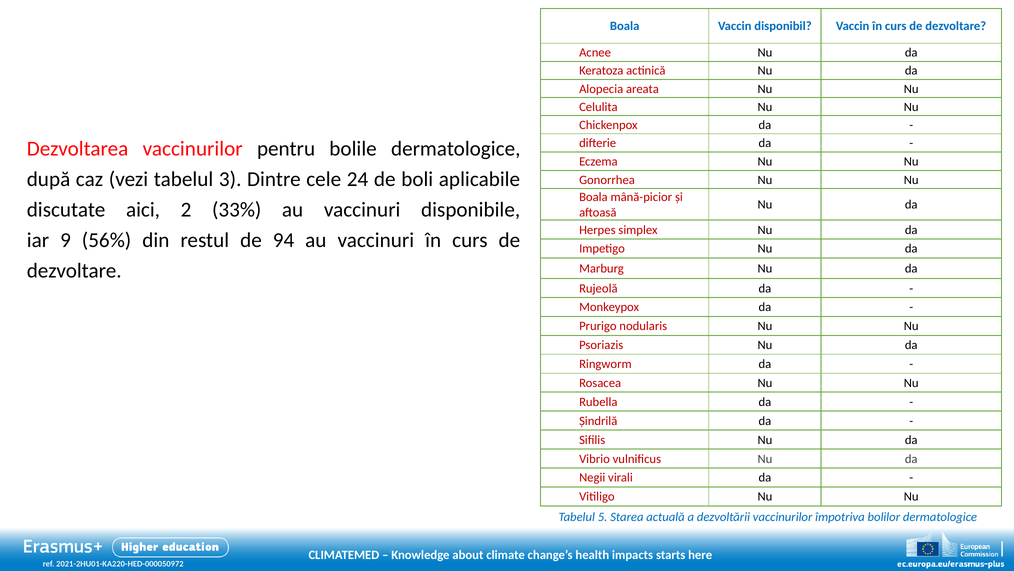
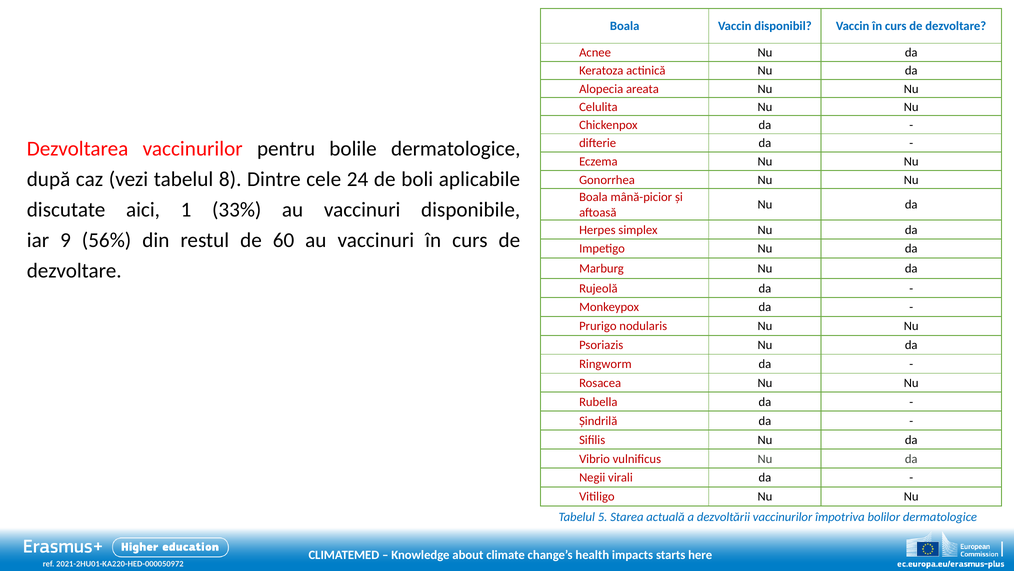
3: 3 -> 8
2: 2 -> 1
94: 94 -> 60
